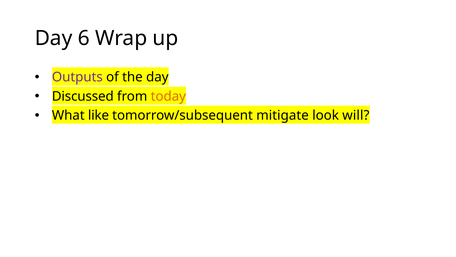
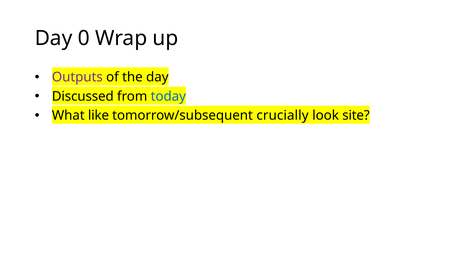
6: 6 -> 0
today colour: orange -> blue
mitigate: mitigate -> crucially
will: will -> site
